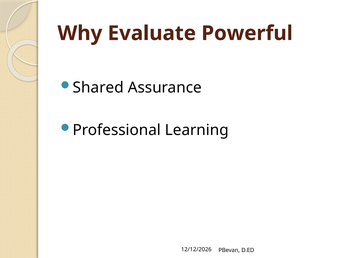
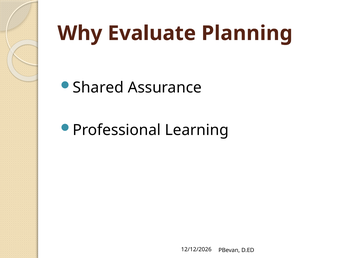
Powerful: Powerful -> Planning
